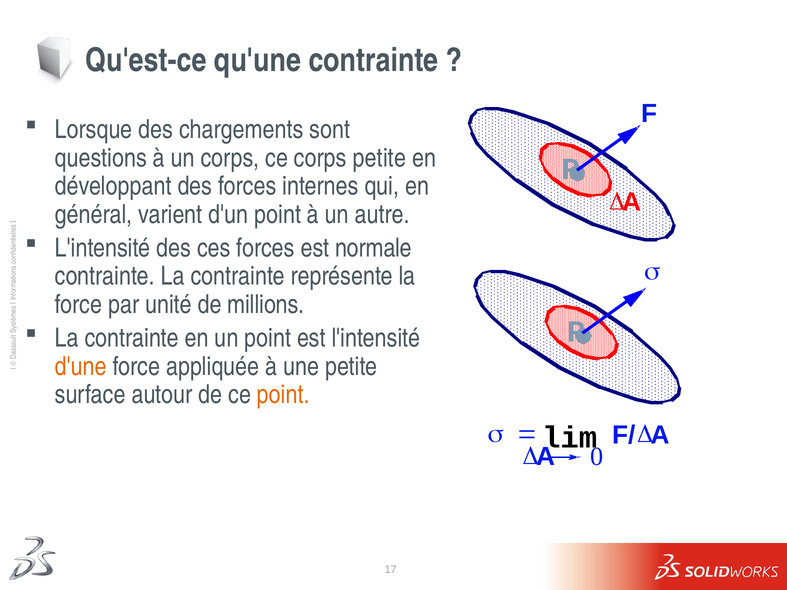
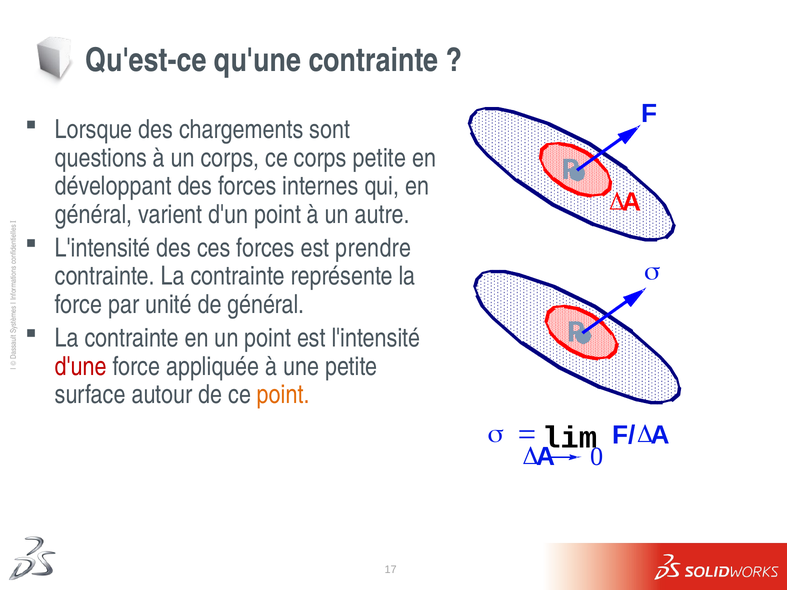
normale: normale -> prendre
de millions: millions -> général
d'une colour: orange -> red
